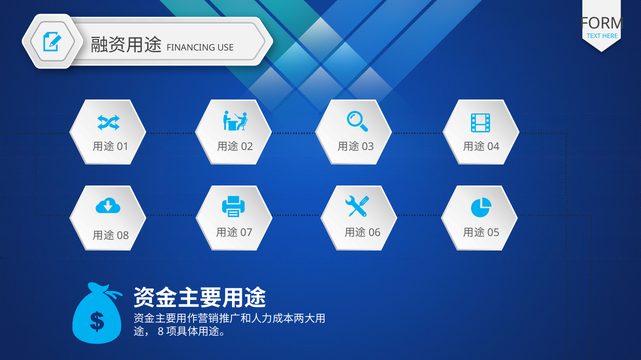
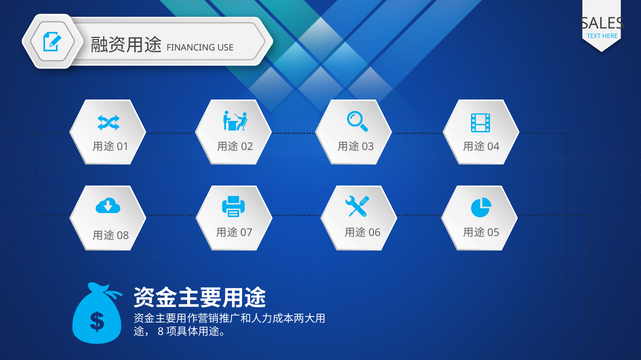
FORM: FORM -> SALES
